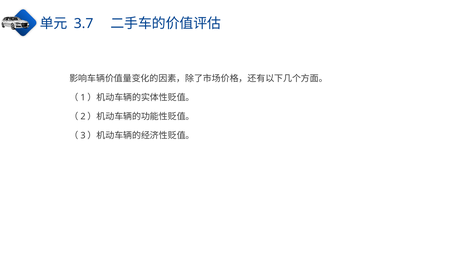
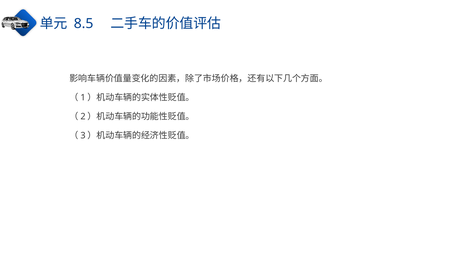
3.7: 3.7 -> 8.5
